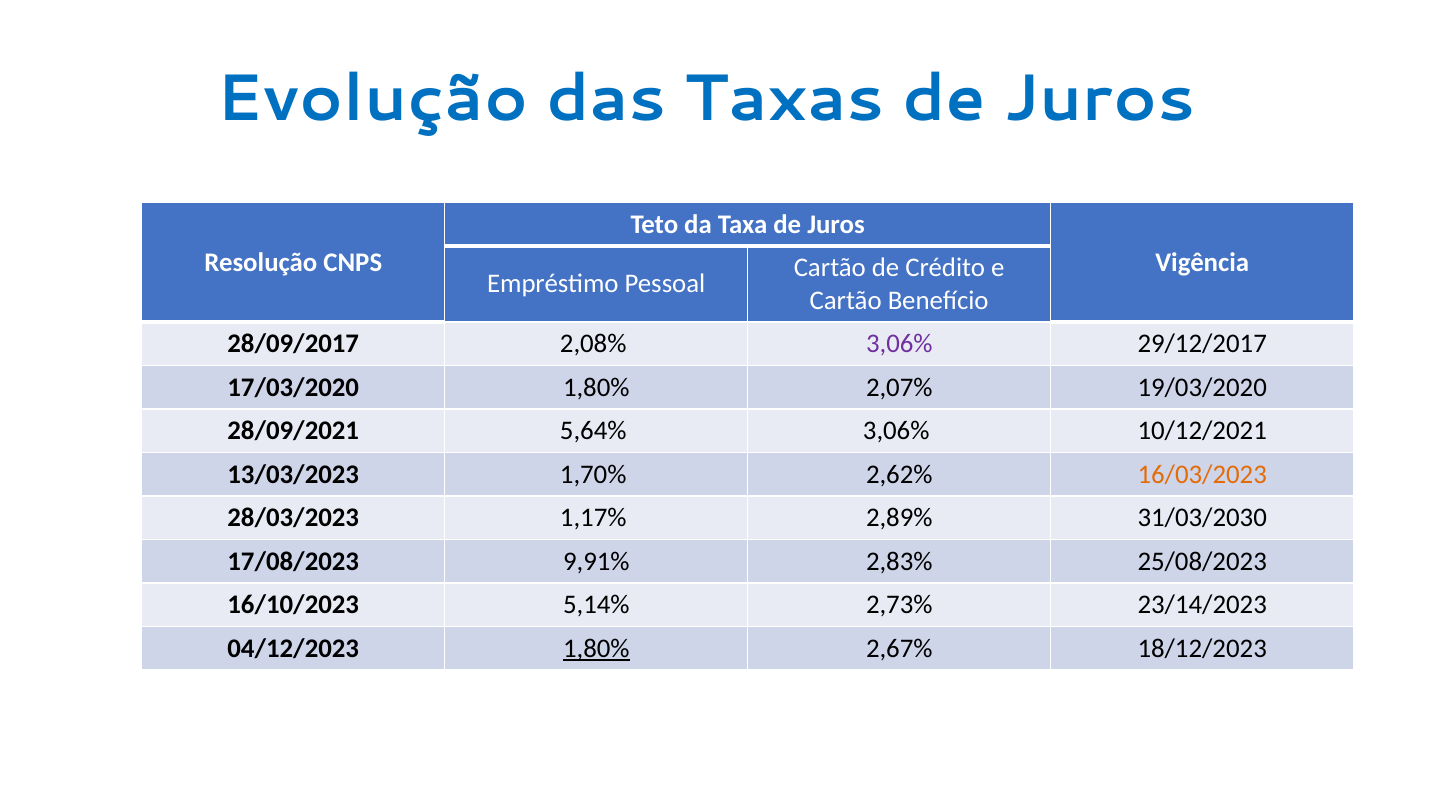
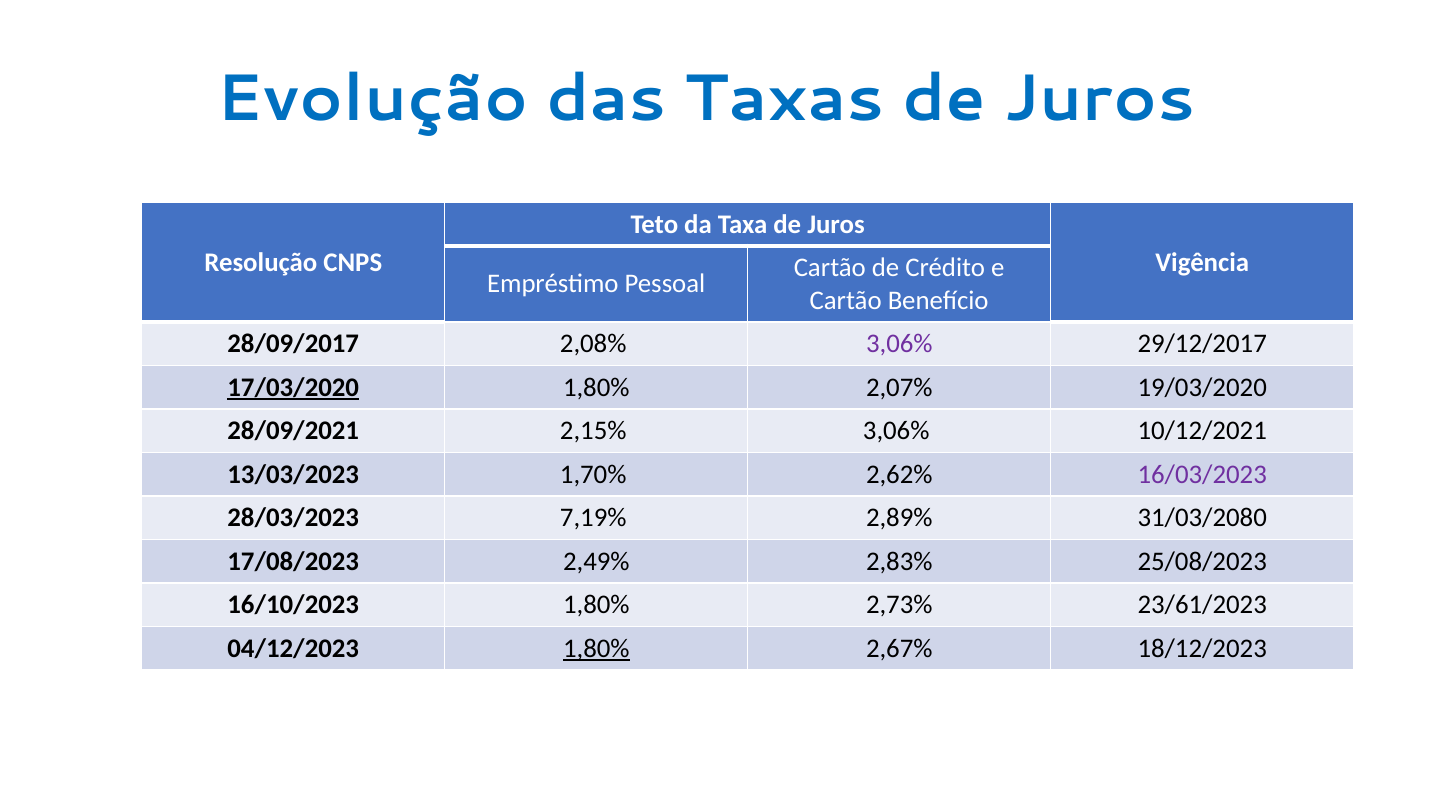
17/03/2020 underline: none -> present
5,64%: 5,64% -> 2,15%
16/03/2023 colour: orange -> purple
1,17%: 1,17% -> 7,19%
31/03/2030: 31/03/2030 -> 31/03/2080
9,91%: 9,91% -> 2,49%
16/10/2023 5,14%: 5,14% -> 1,80%
23/14/2023: 23/14/2023 -> 23/61/2023
